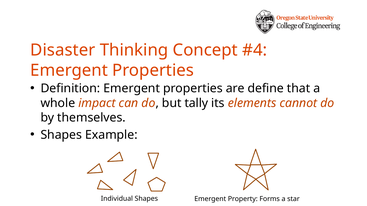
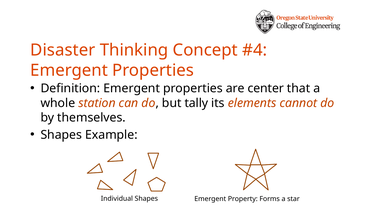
define: define -> center
impact: impact -> station
